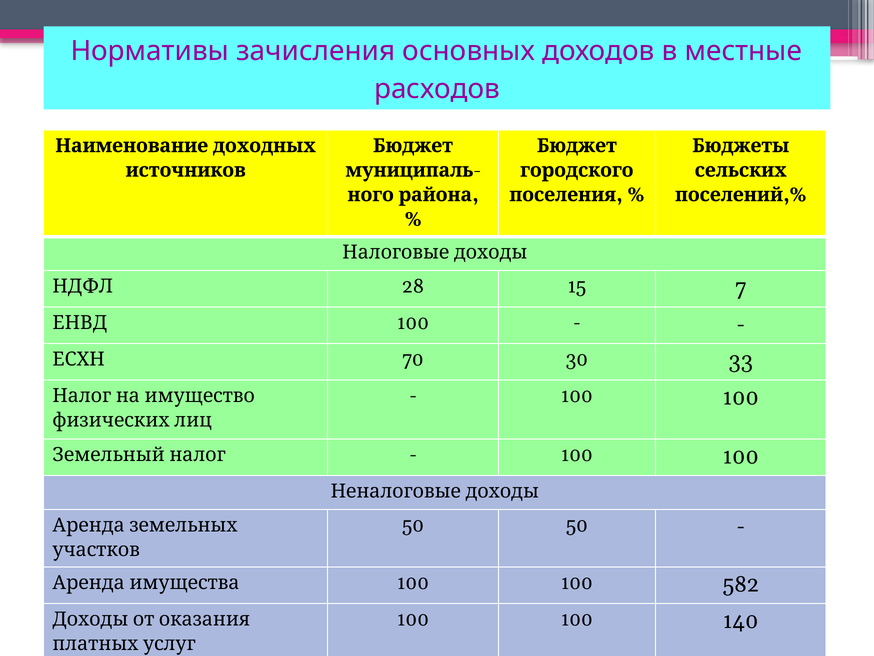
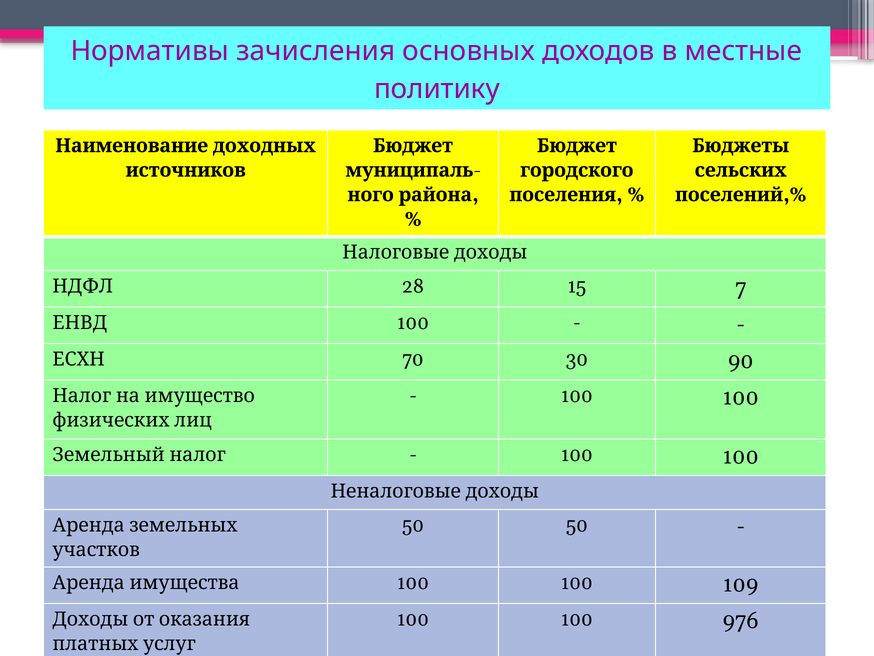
расходов: расходов -> политику
33: 33 -> 90
582: 582 -> 109
140: 140 -> 976
